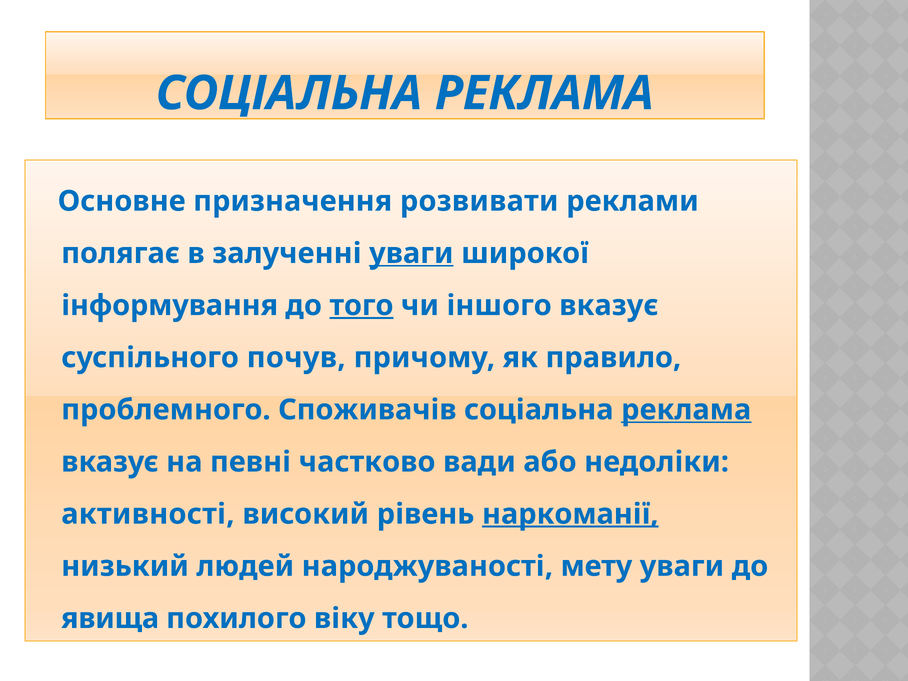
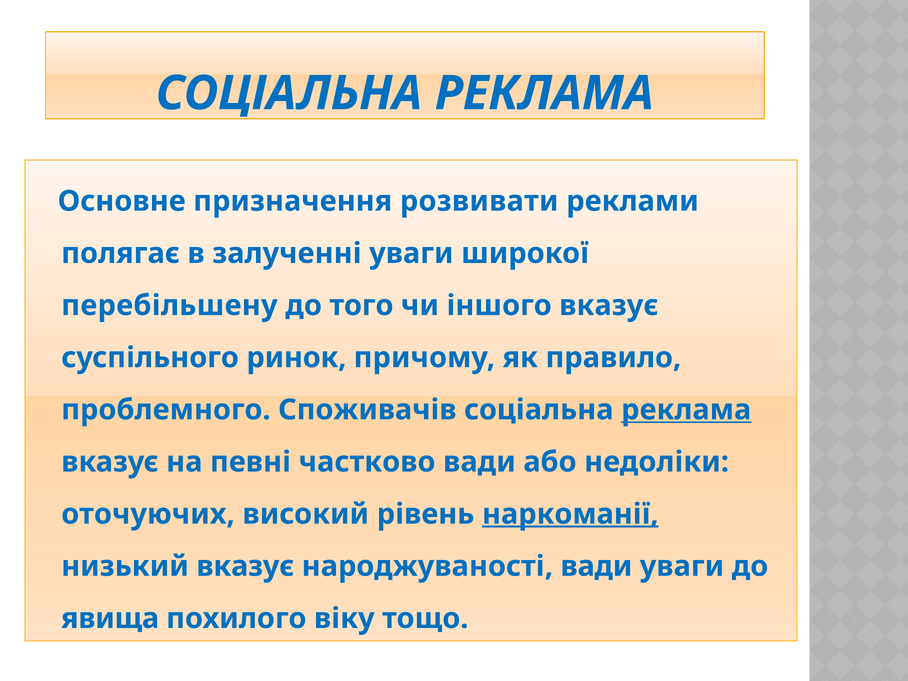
уваги at (411, 253) underline: present -> none
інформування: інформування -> перебільшену
того underline: present -> none
почув: почув -> ринок
активності: активності -> оточуючих
низький людей: людей -> вказує
народжуваності мету: мету -> вади
